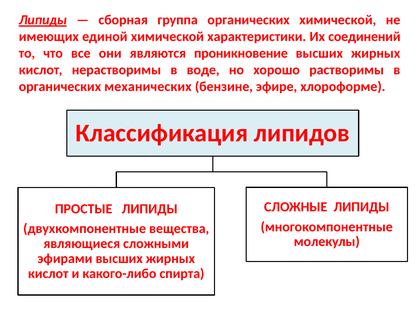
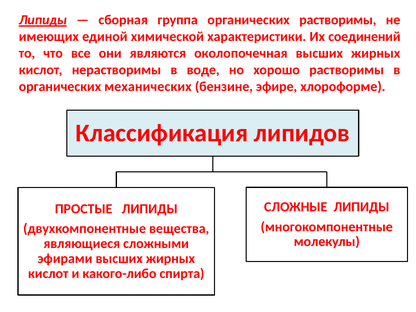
органических химической: химической -> растворимы
проникновение: проникновение -> околопочечная
